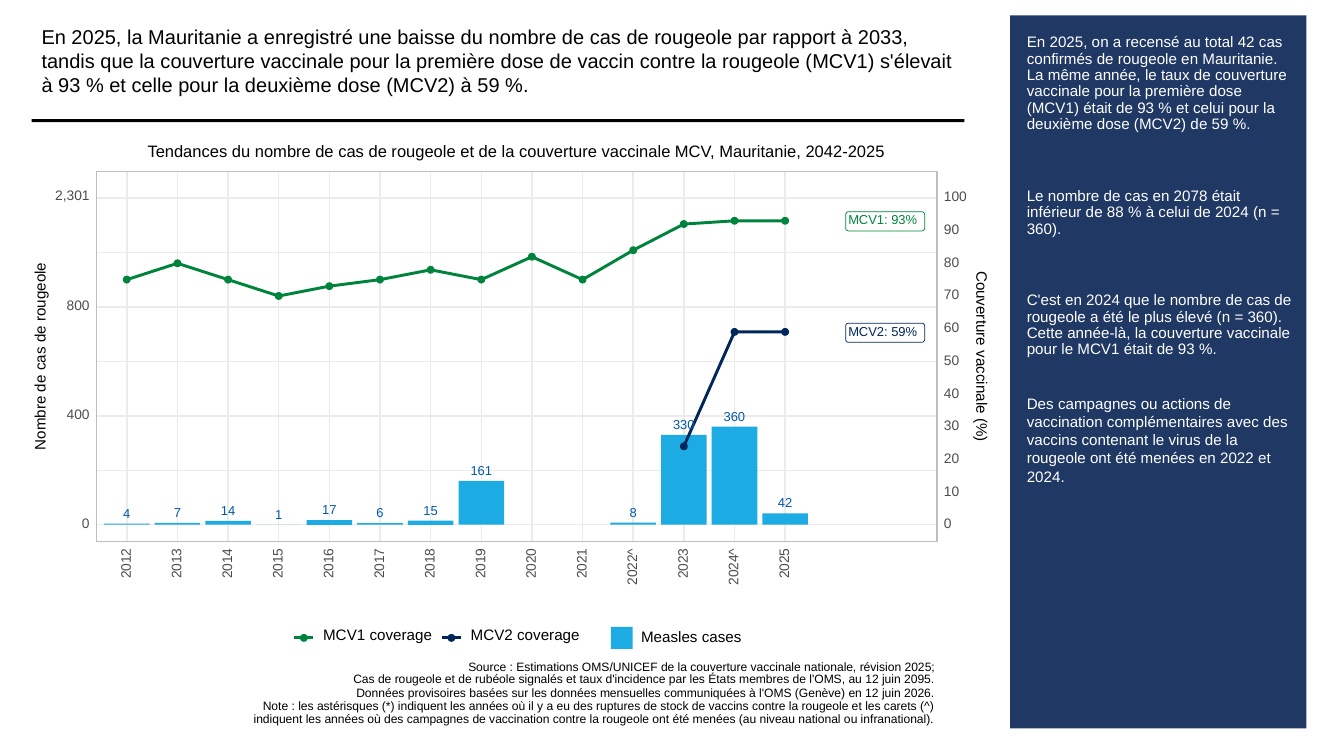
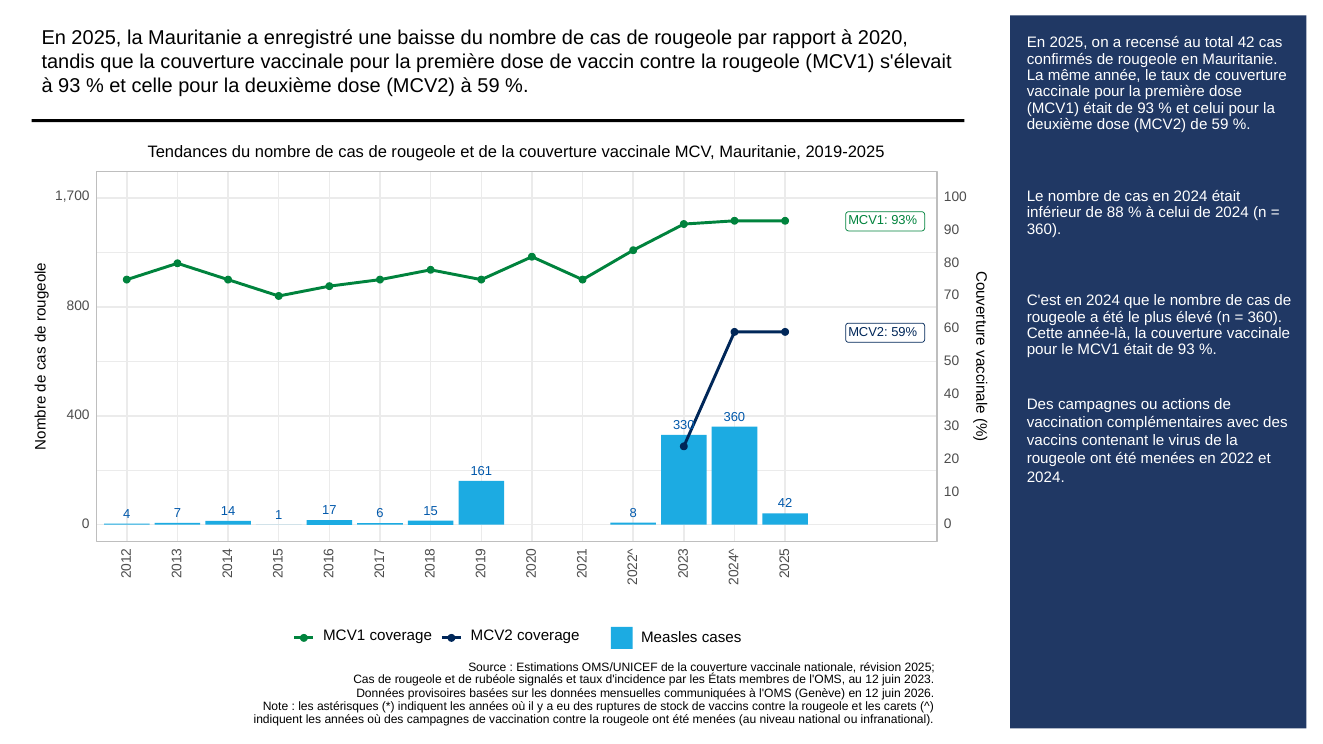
2033: 2033 -> 2020
2042-2025: 2042-2025 -> 2019-2025
cas en 2078: 2078 -> 2024
2,301: 2,301 -> 1,700
2095: 2095 -> 2023
